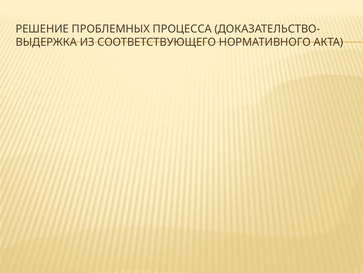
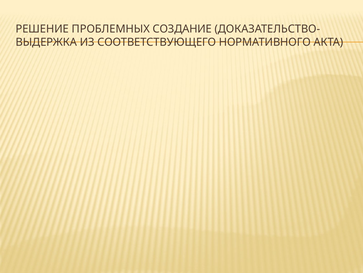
ПРОЦЕССА: ПРОЦЕССА -> СОЗДАНИЕ
